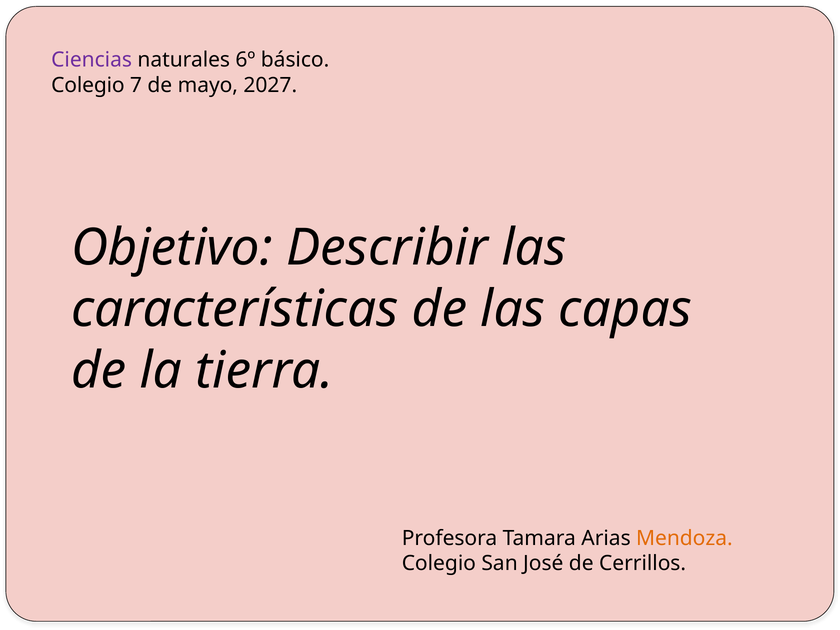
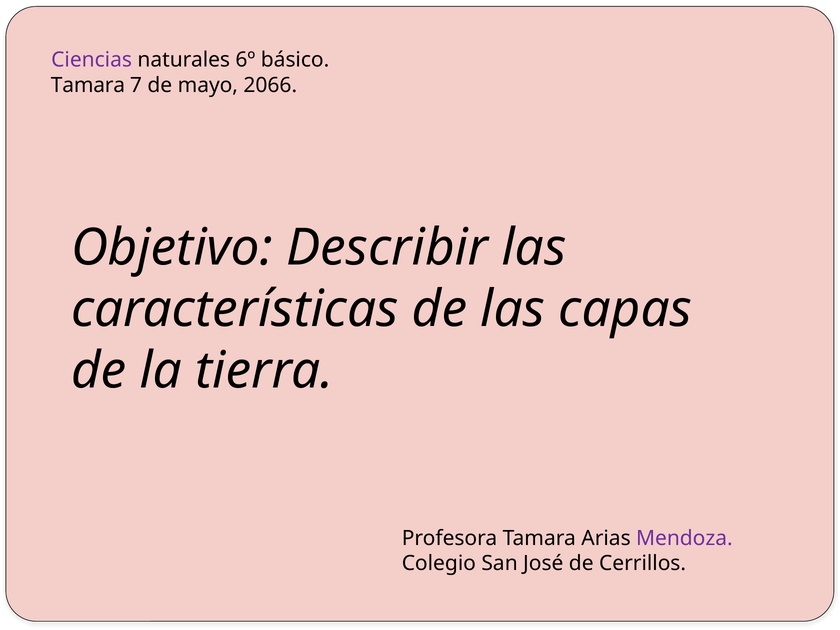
Colegio at (88, 85): Colegio -> Tamara
2027: 2027 -> 2066
Mendoza colour: orange -> purple
